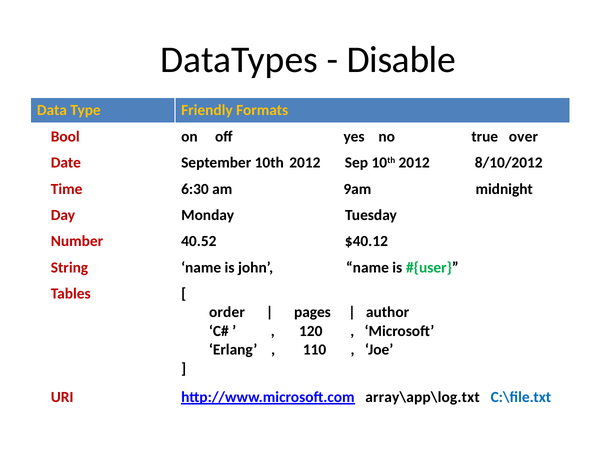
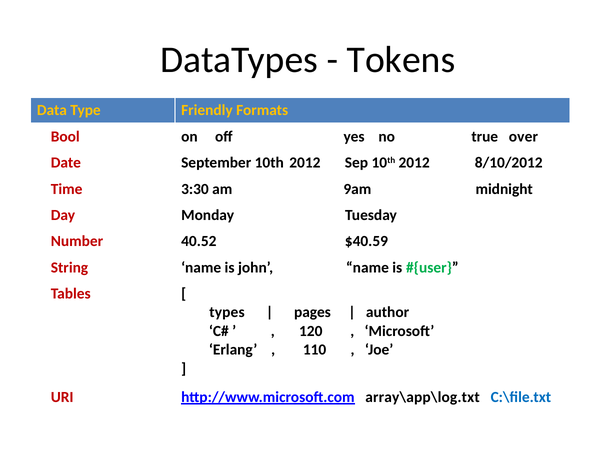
Disable: Disable -> Tokens
6:30: 6:30 -> 3:30
$40.12: $40.12 -> $40.59
order: order -> types
